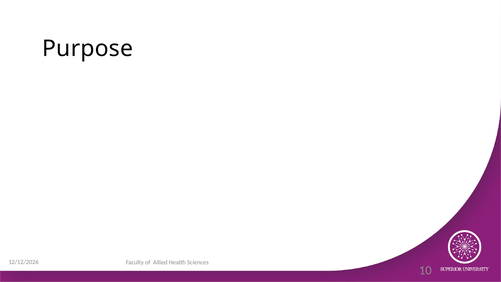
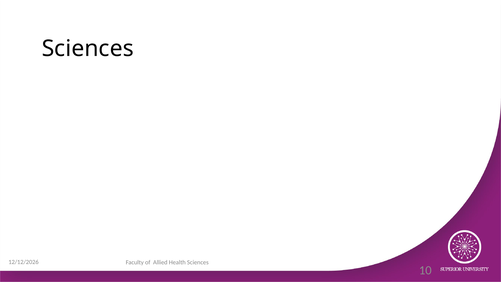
Purpose at (88, 48): Purpose -> Sciences
